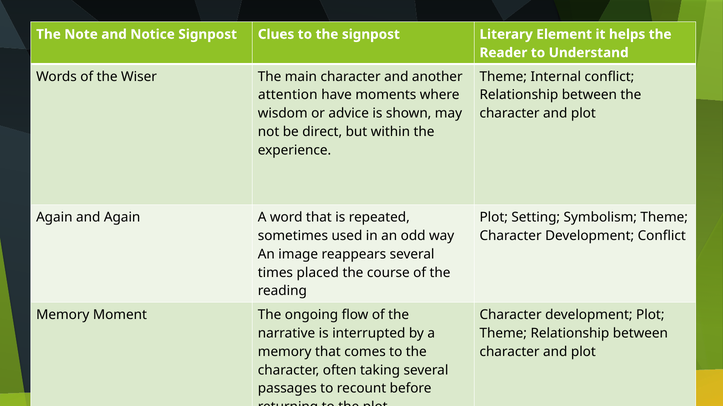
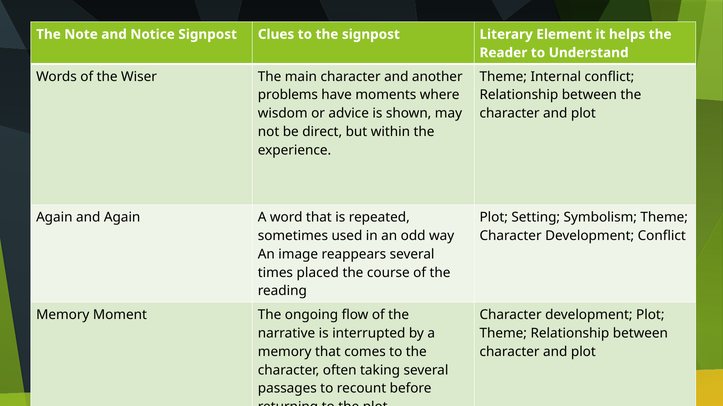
attention: attention -> problems
